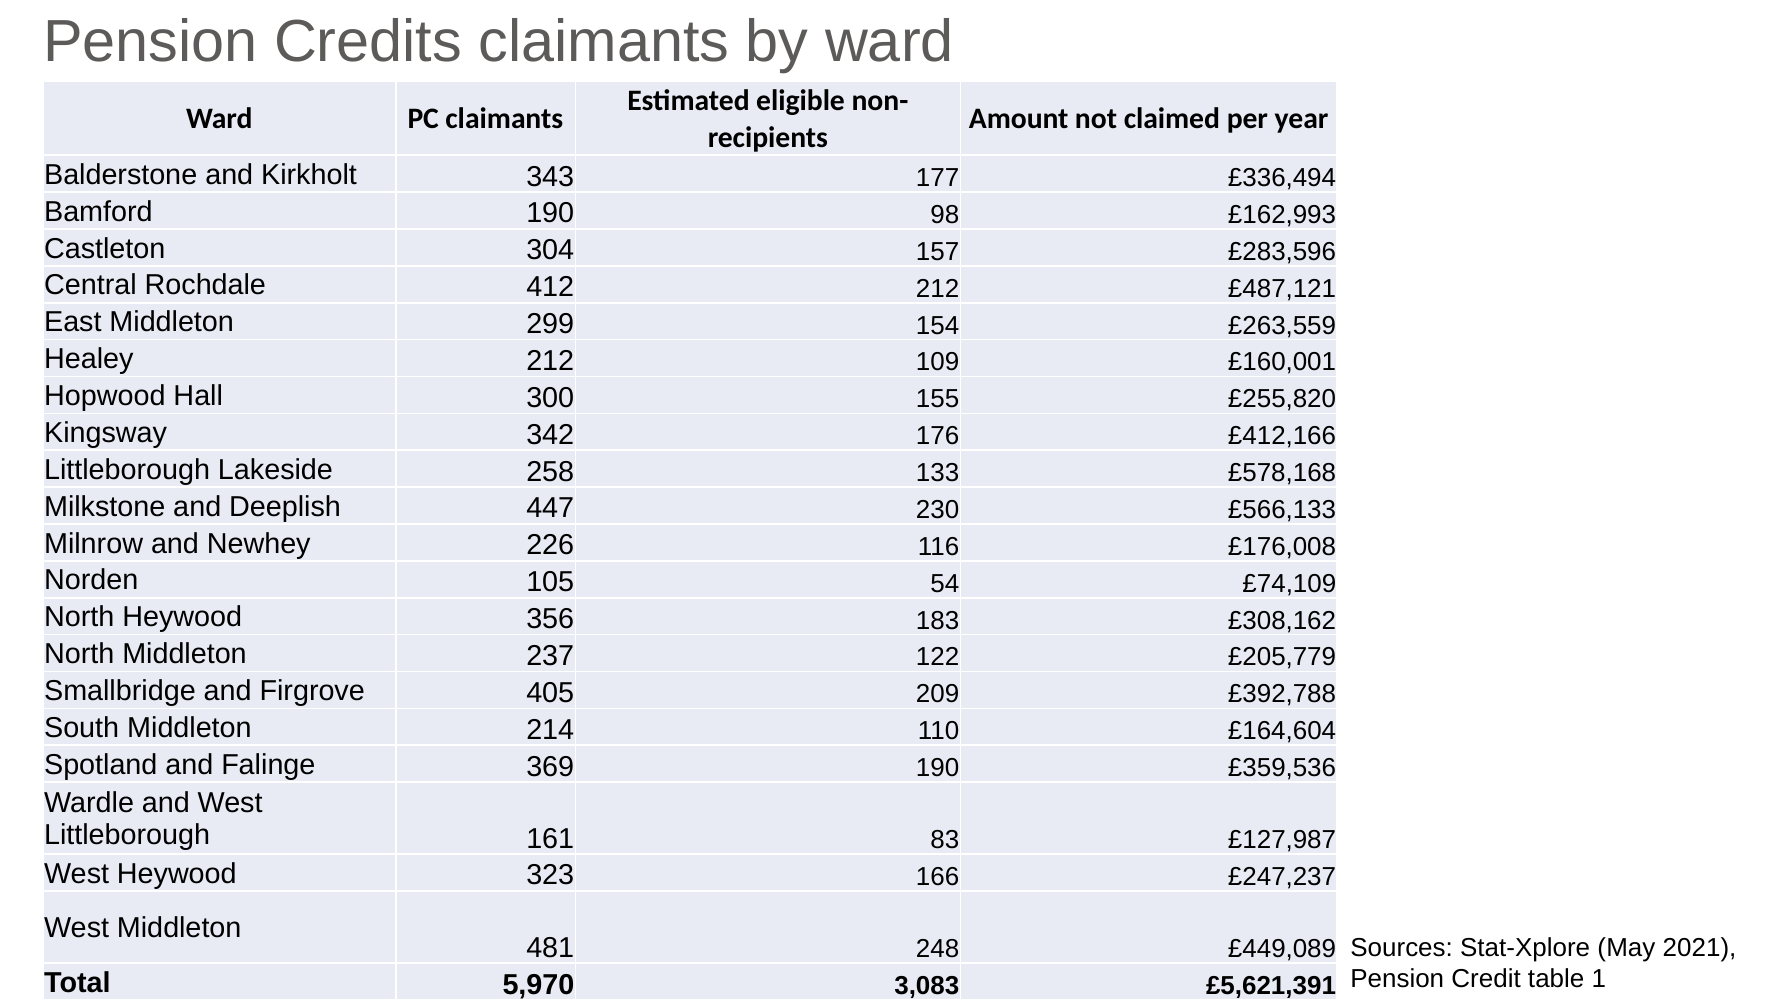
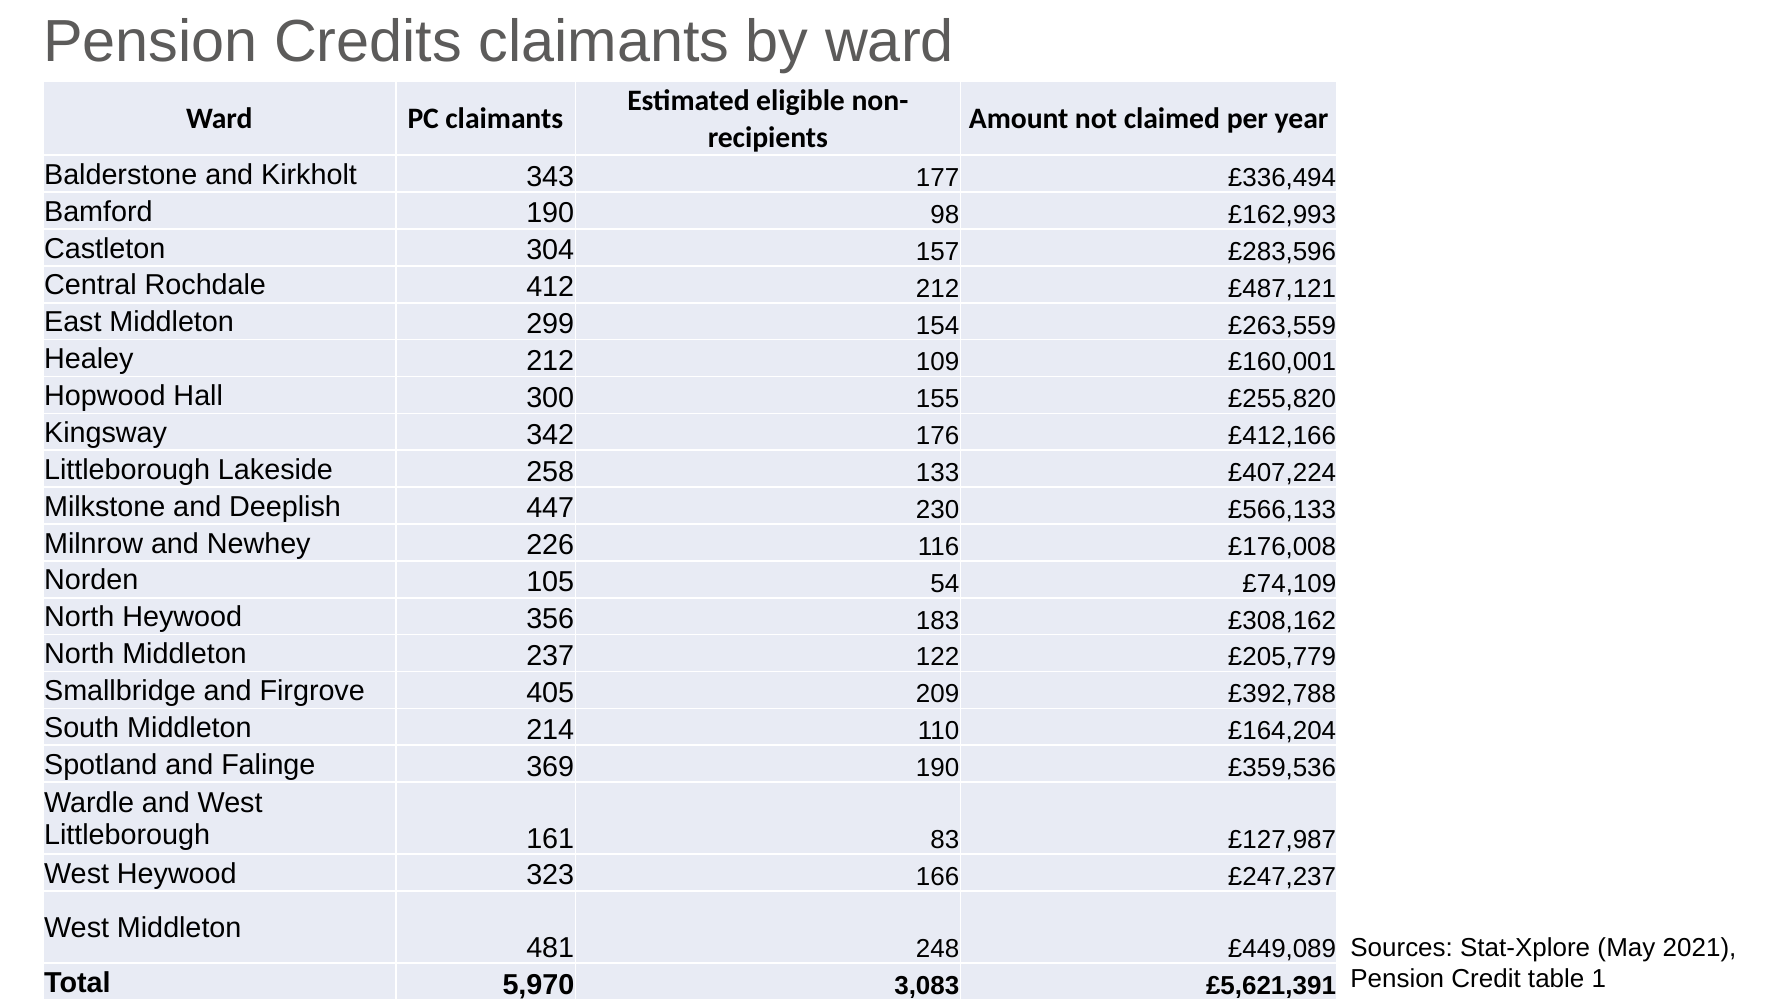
£578,168: £578,168 -> £407,224
£164,604: £164,604 -> £164,204
